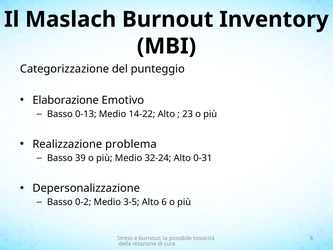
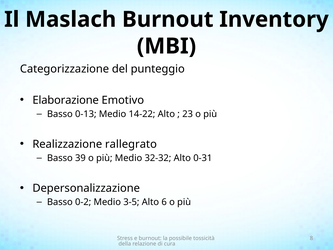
problema: problema -> rallegrato
32-24: 32-24 -> 32-32
